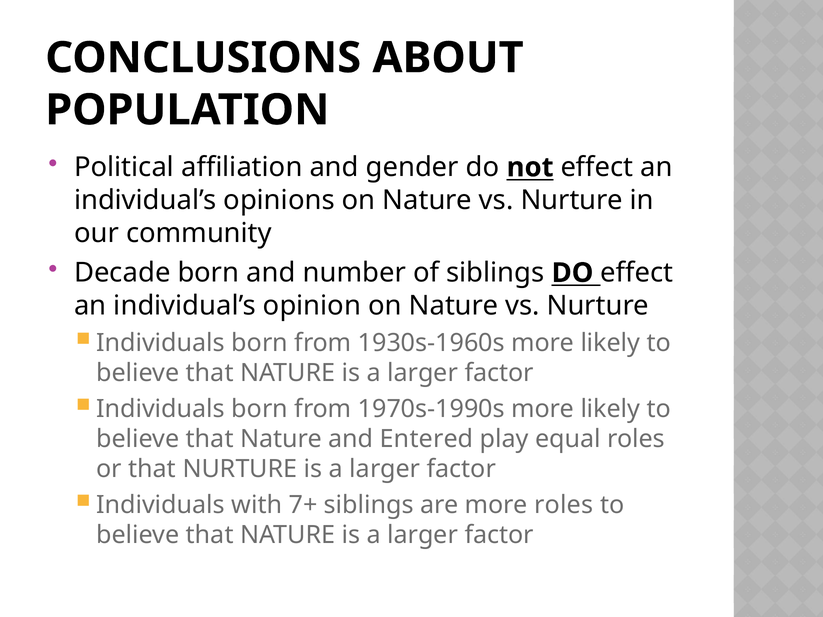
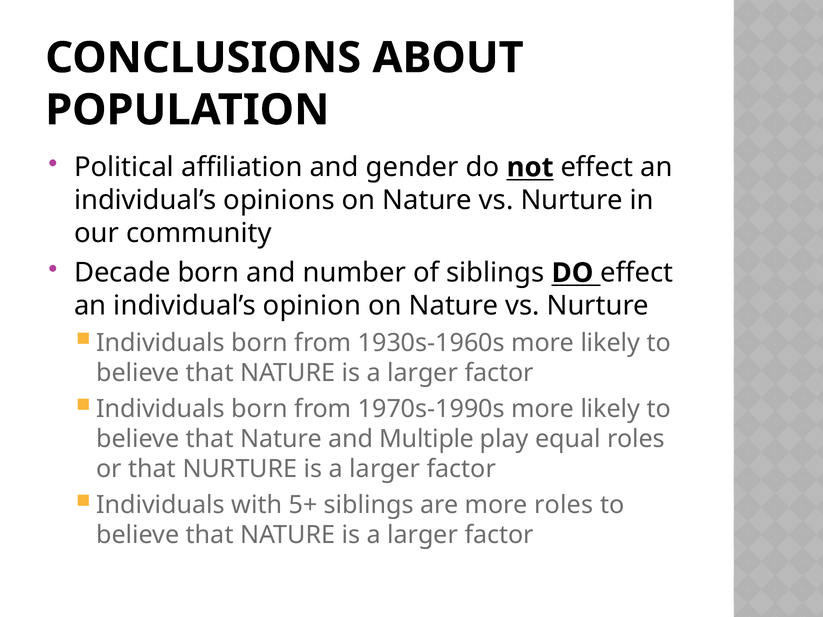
Entered: Entered -> Multiple
7+: 7+ -> 5+
